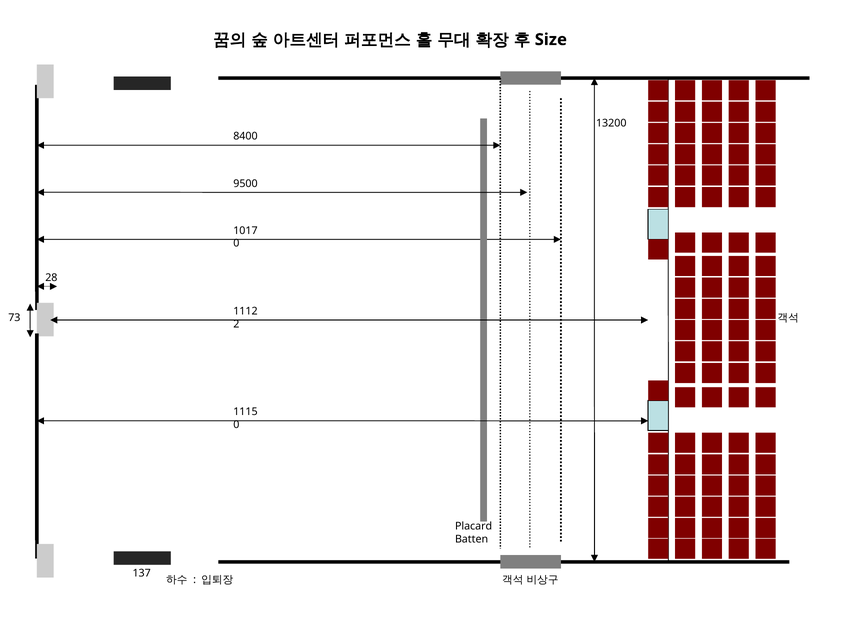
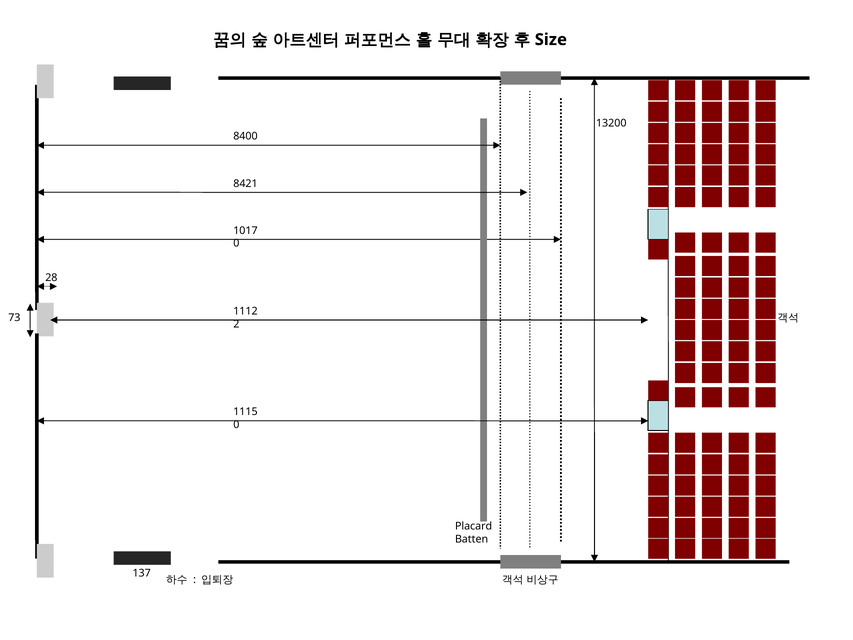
9500: 9500 -> 8421
